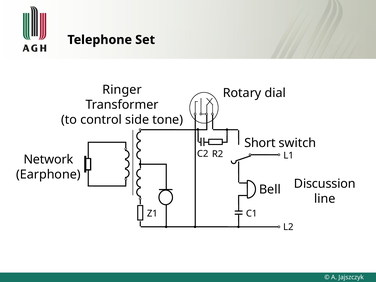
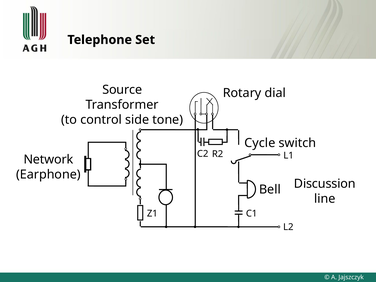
Ringer: Ringer -> Source
Short: Short -> Cycle
